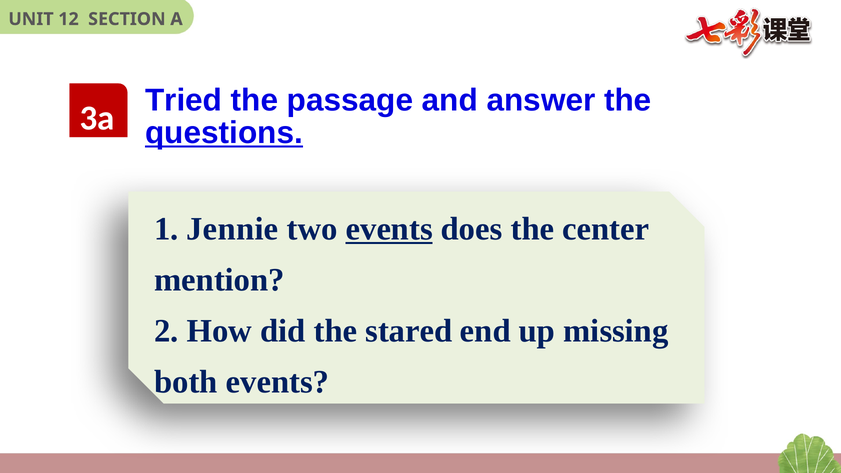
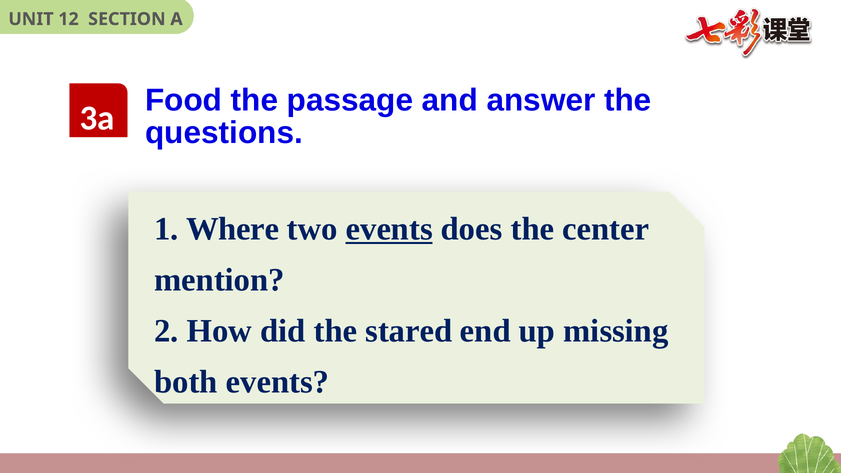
Tried: Tried -> Food
questions underline: present -> none
Jennie: Jennie -> Where
